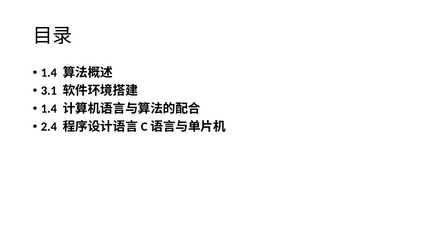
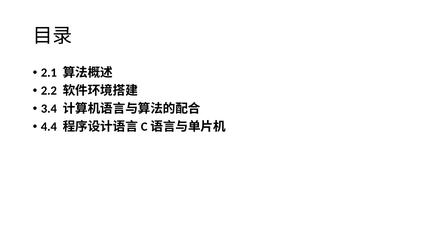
1.4 at (49, 73): 1.4 -> 2.1
3.1: 3.1 -> 2.2
1.4 at (49, 109): 1.4 -> 3.4
2.4: 2.4 -> 4.4
